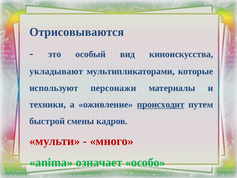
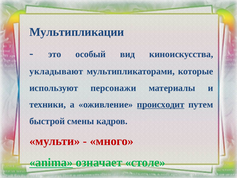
Отрисовываются: Отрисовываются -> Мультипликации
anima underline: none -> present
особо: особо -> столе
